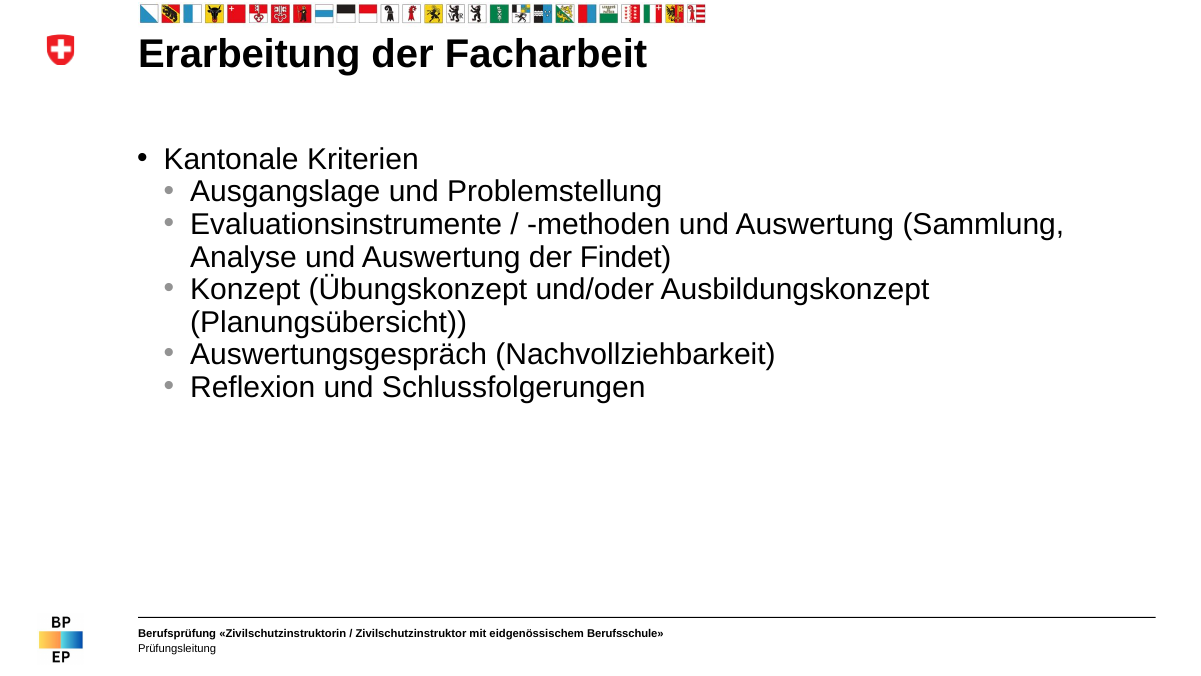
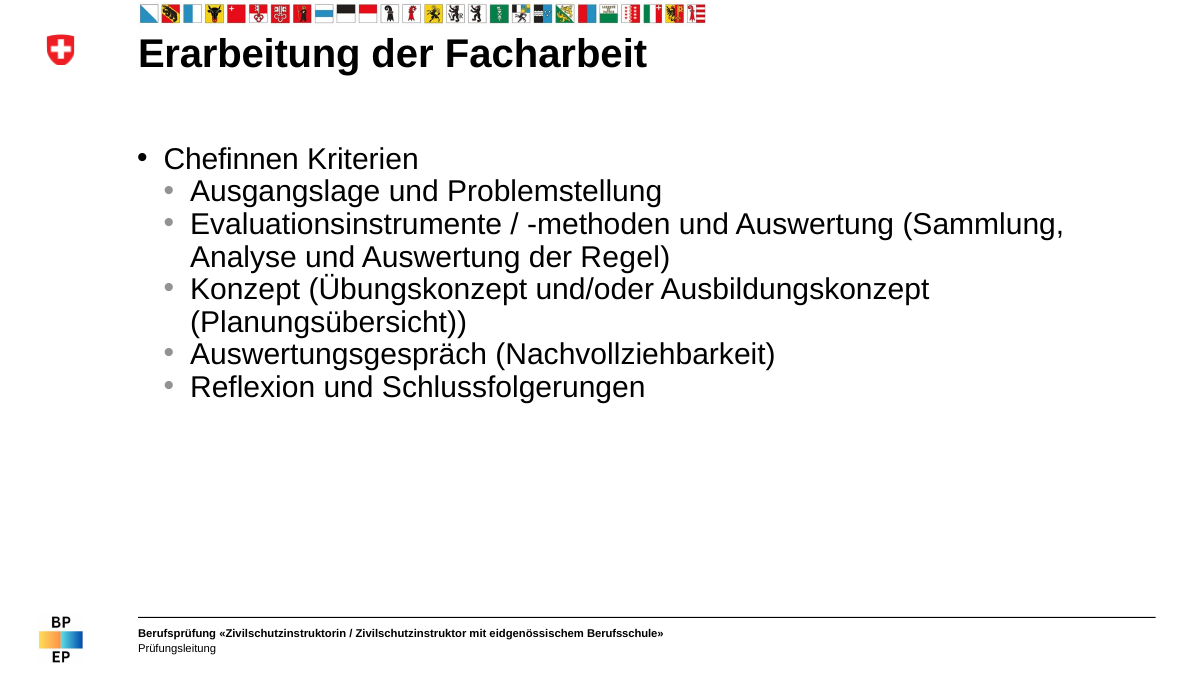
Kantonale: Kantonale -> Chefinnen
Findet: Findet -> Regel
